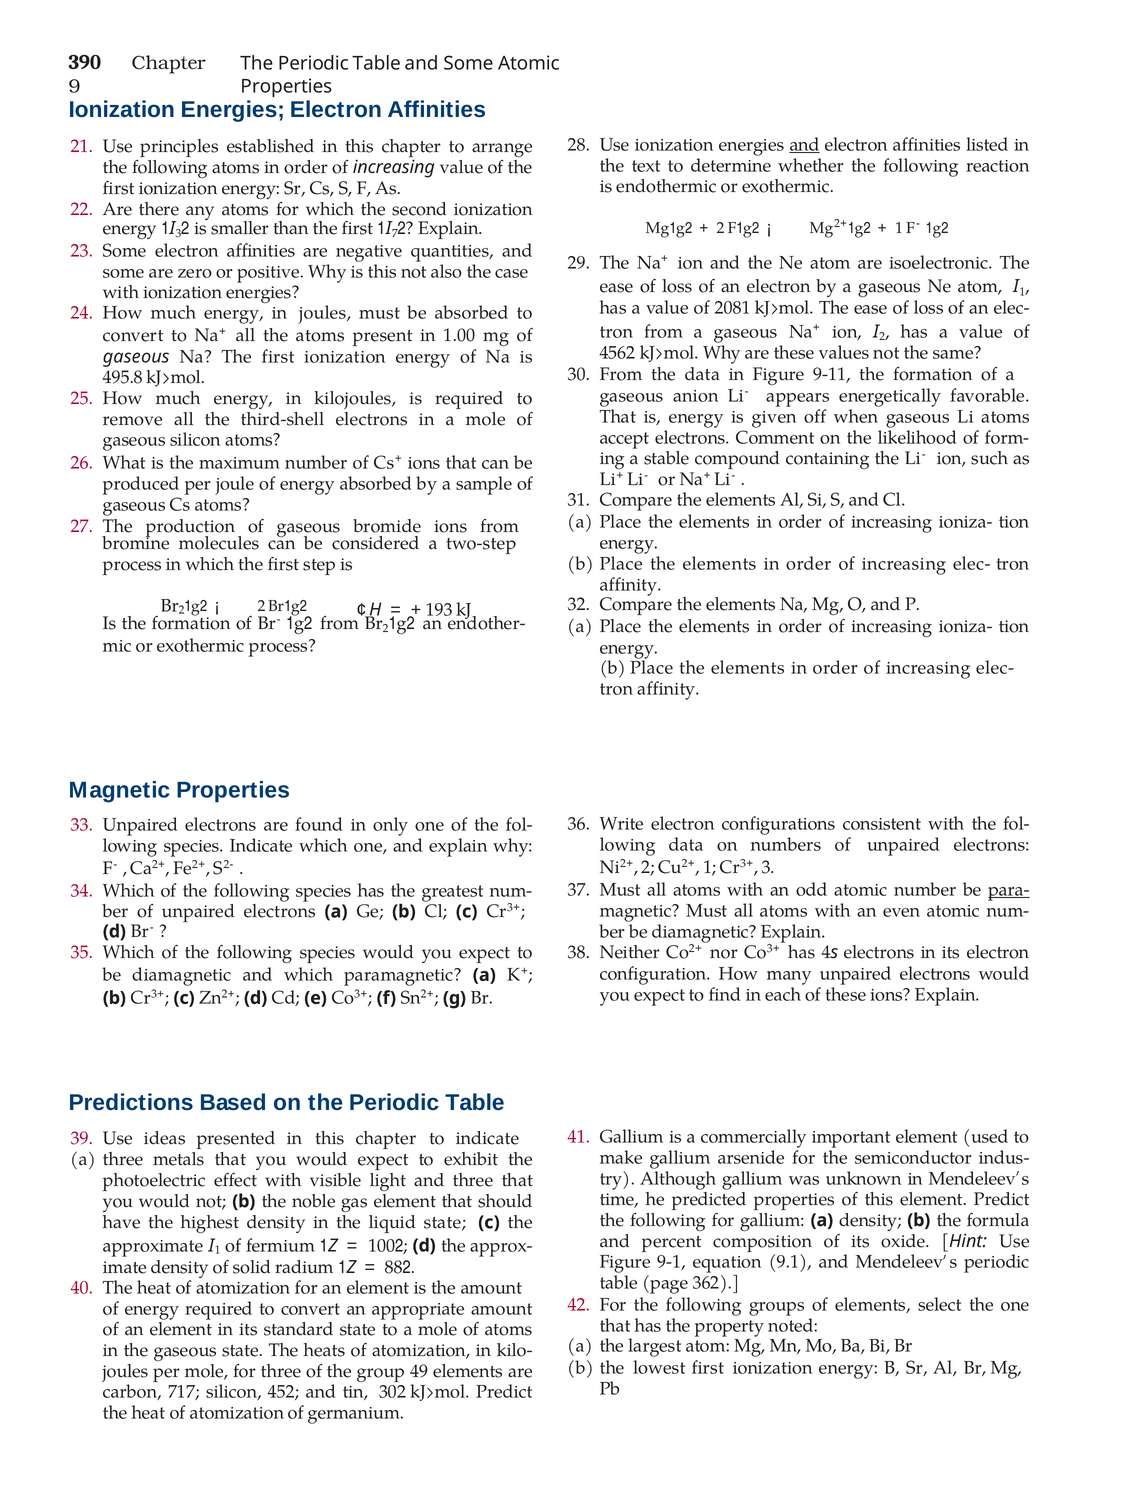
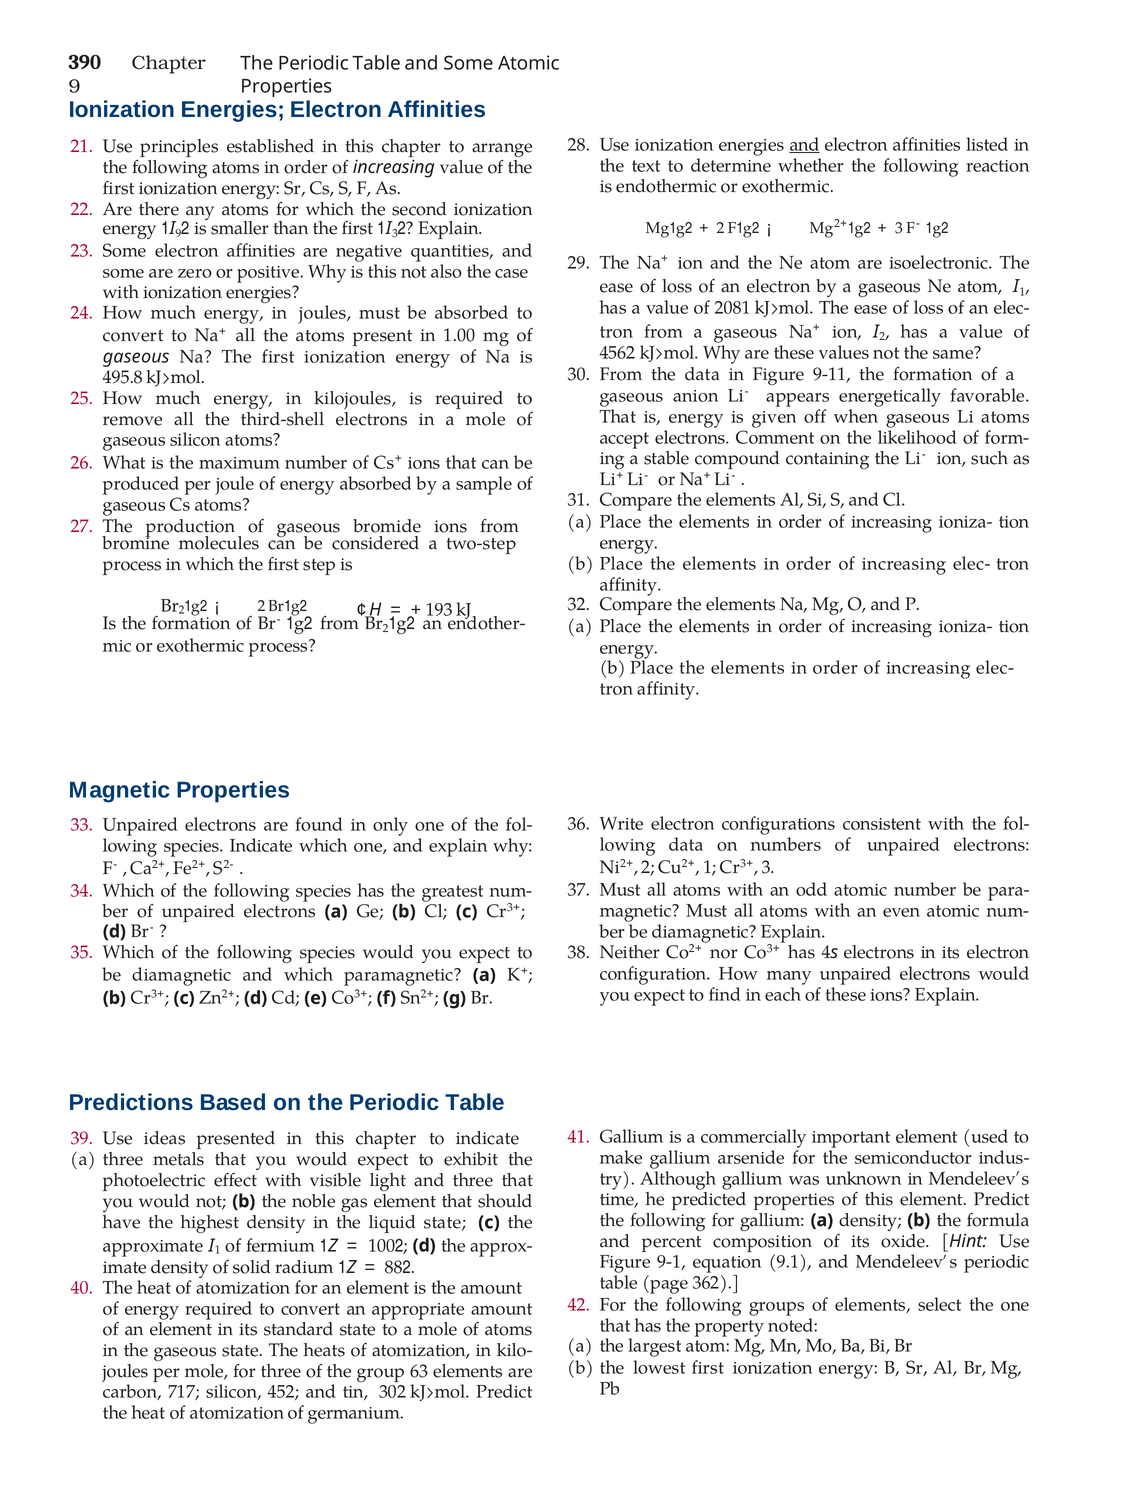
1 at (899, 228): 1 -> 3
3 at (179, 234): 3 -> 9
7 at (395, 234): 7 -> 3
para- underline: present -> none
49: 49 -> 63
